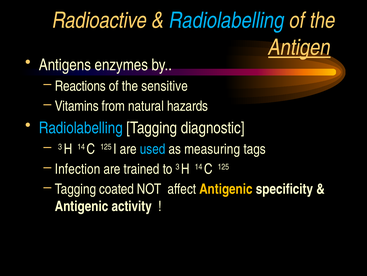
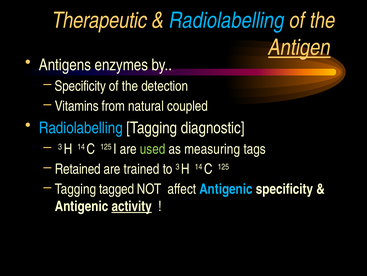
Radioactive: Radioactive -> Therapeutic
Reactions at (80, 86): Reactions -> Specificity
sensitive: sensitive -> detection
hazards: hazards -> coupled
used colour: light blue -> light green
Infection: Infection -> Retained
coated: coated -> tagged
Antigenic at (226, 189) colour: yellow -> light blue
activity underline: none -> present
